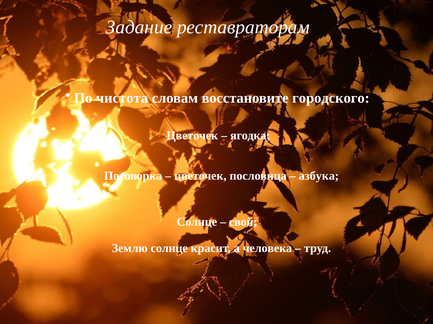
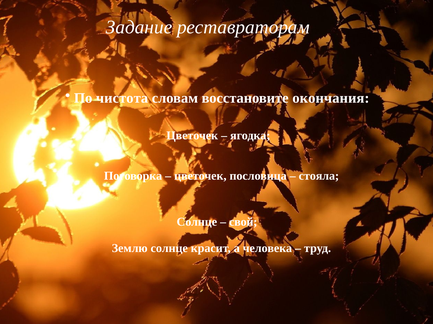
городского: городского -> окончания
азбука: азбука -> стояла
